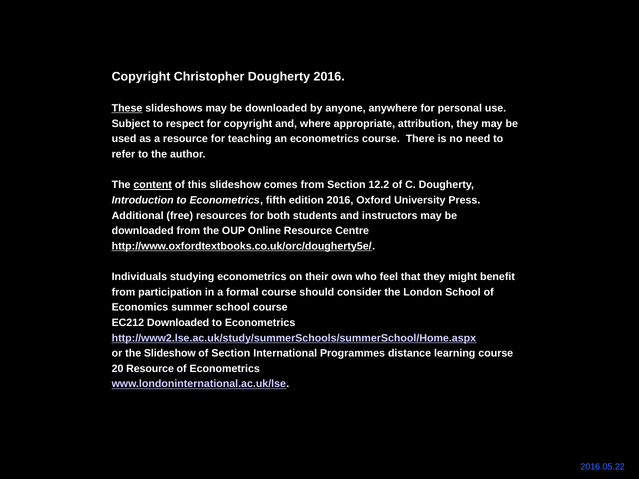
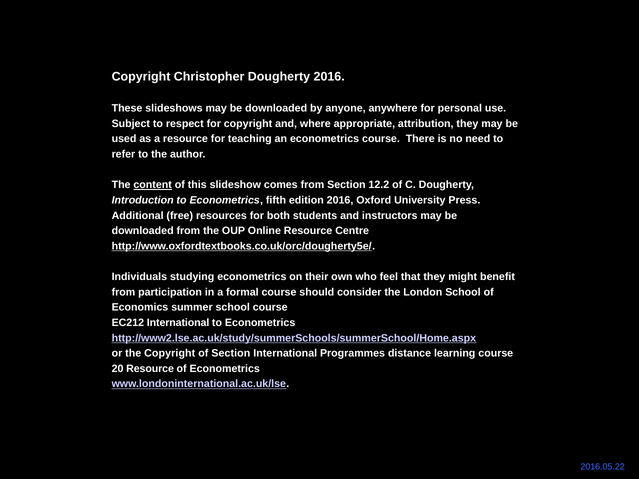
These underline: present -> none
EC212 Downloaded: Downloaded -> International
the Slideshow: Slideshow -> Copyright
